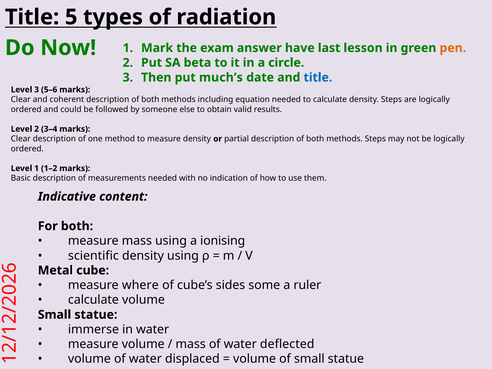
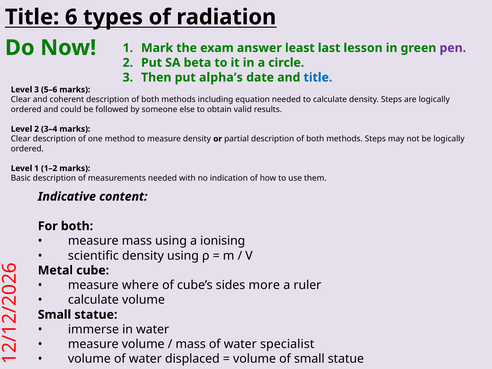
Title 5: 5 -> 6
have: have -> least
pen colour: orange -> purple
much’s: much’s -> alpha’s
some: some -> more
deflected: deflected -> specialist
